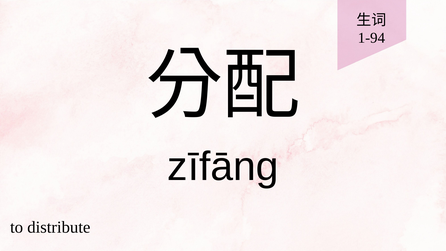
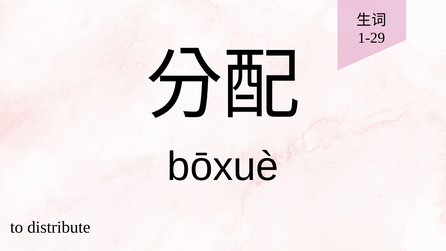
1-94: 1-94 -> 1-29
zīfāng: zīfāng -> bōxuè
